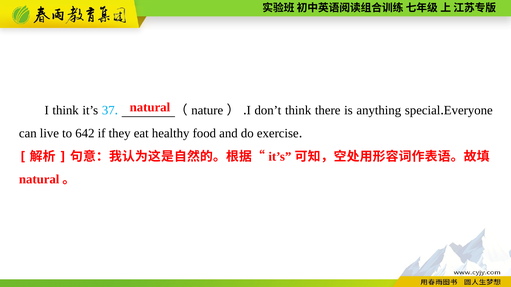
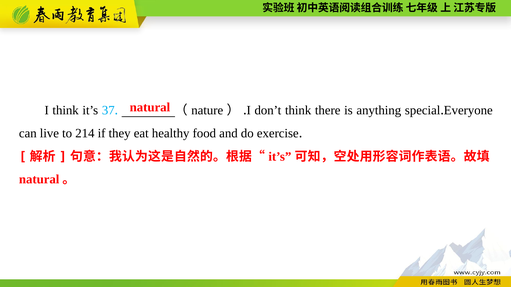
642: 642 -> 214
